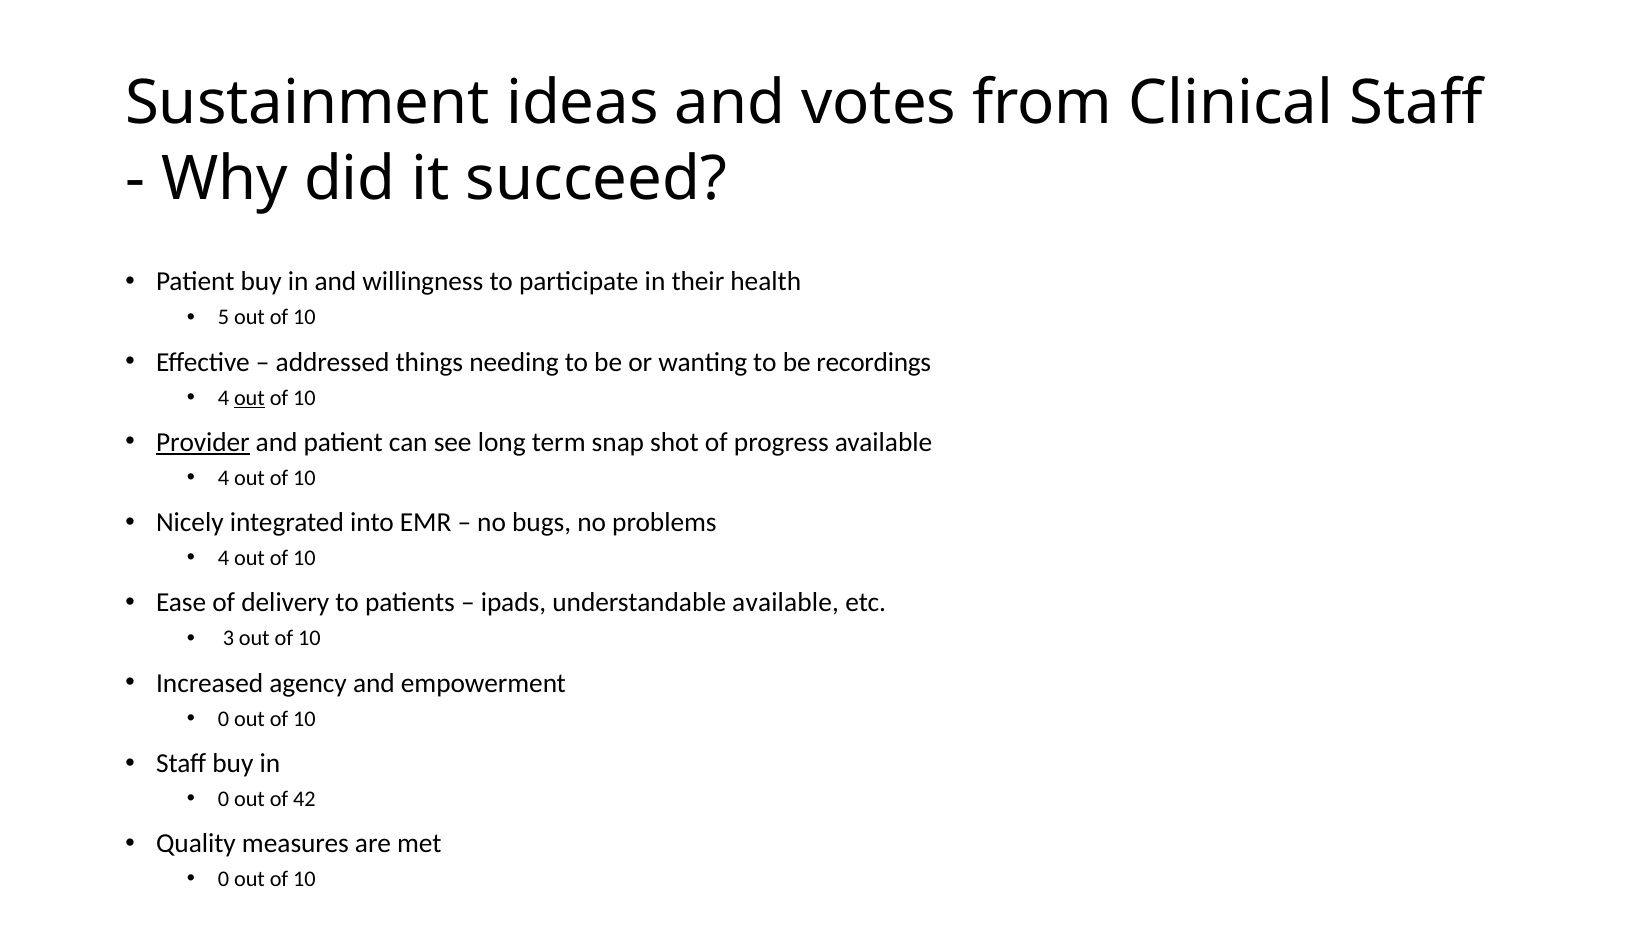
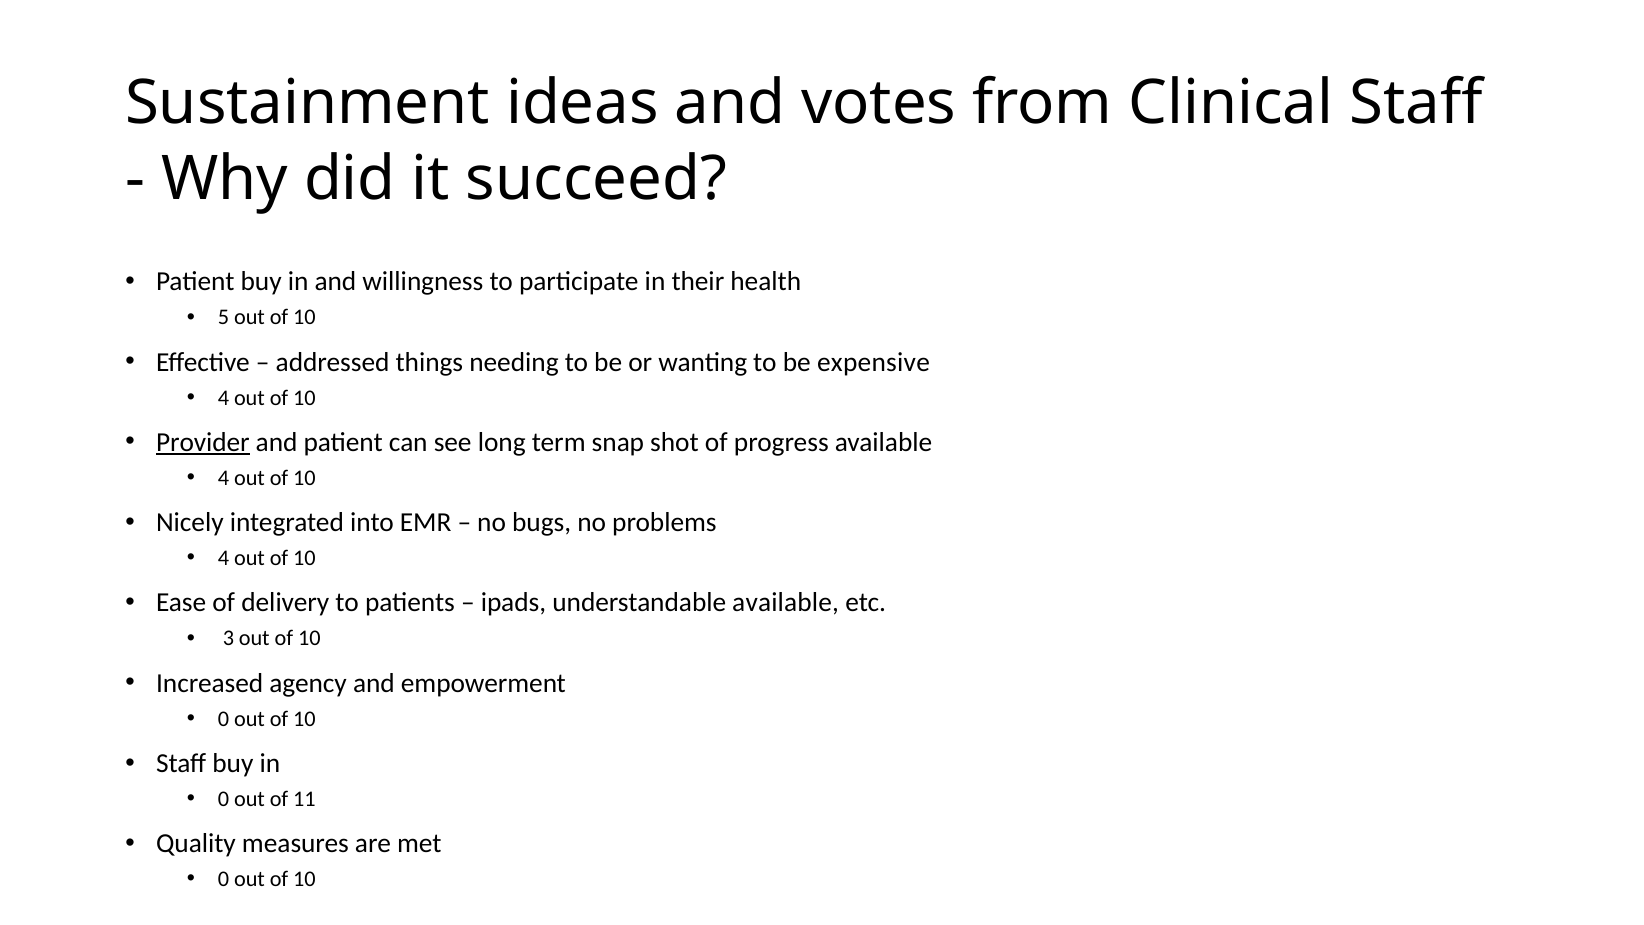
recordings: recordings -> expensive
out at (249, 398) underline: present -> none
42: 42 -> 11
